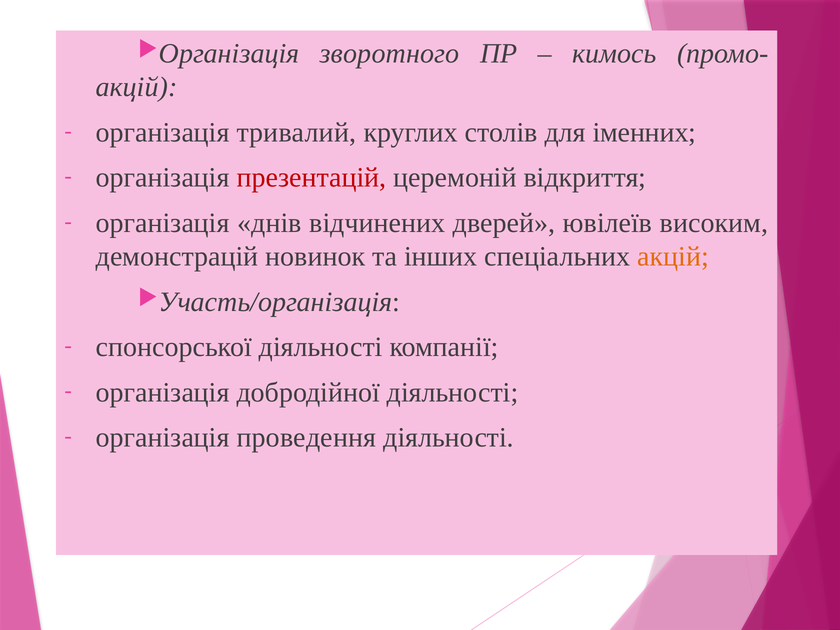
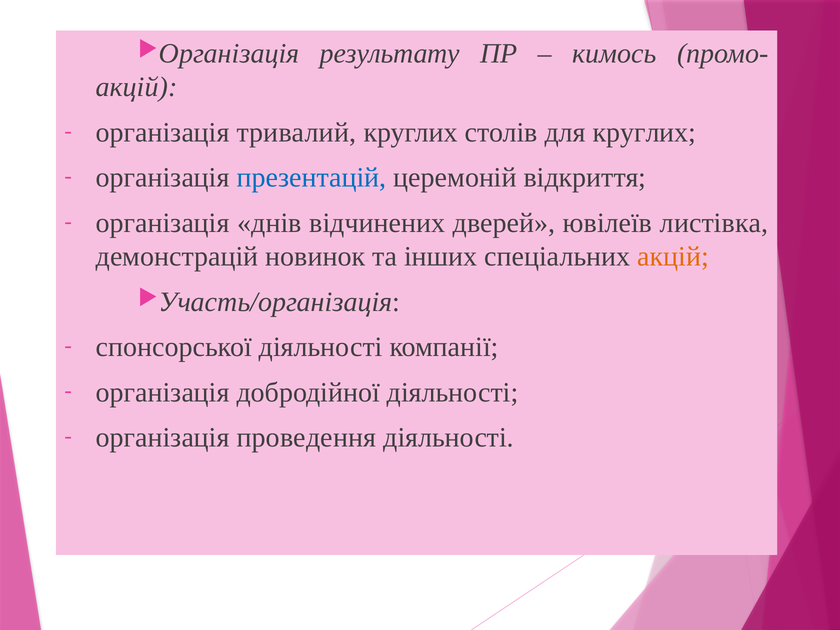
зворотного: зворотного -> результату
для іменних: іменних -> круглих
презентацій colour: red -> blue
високим: високим -> листівка
